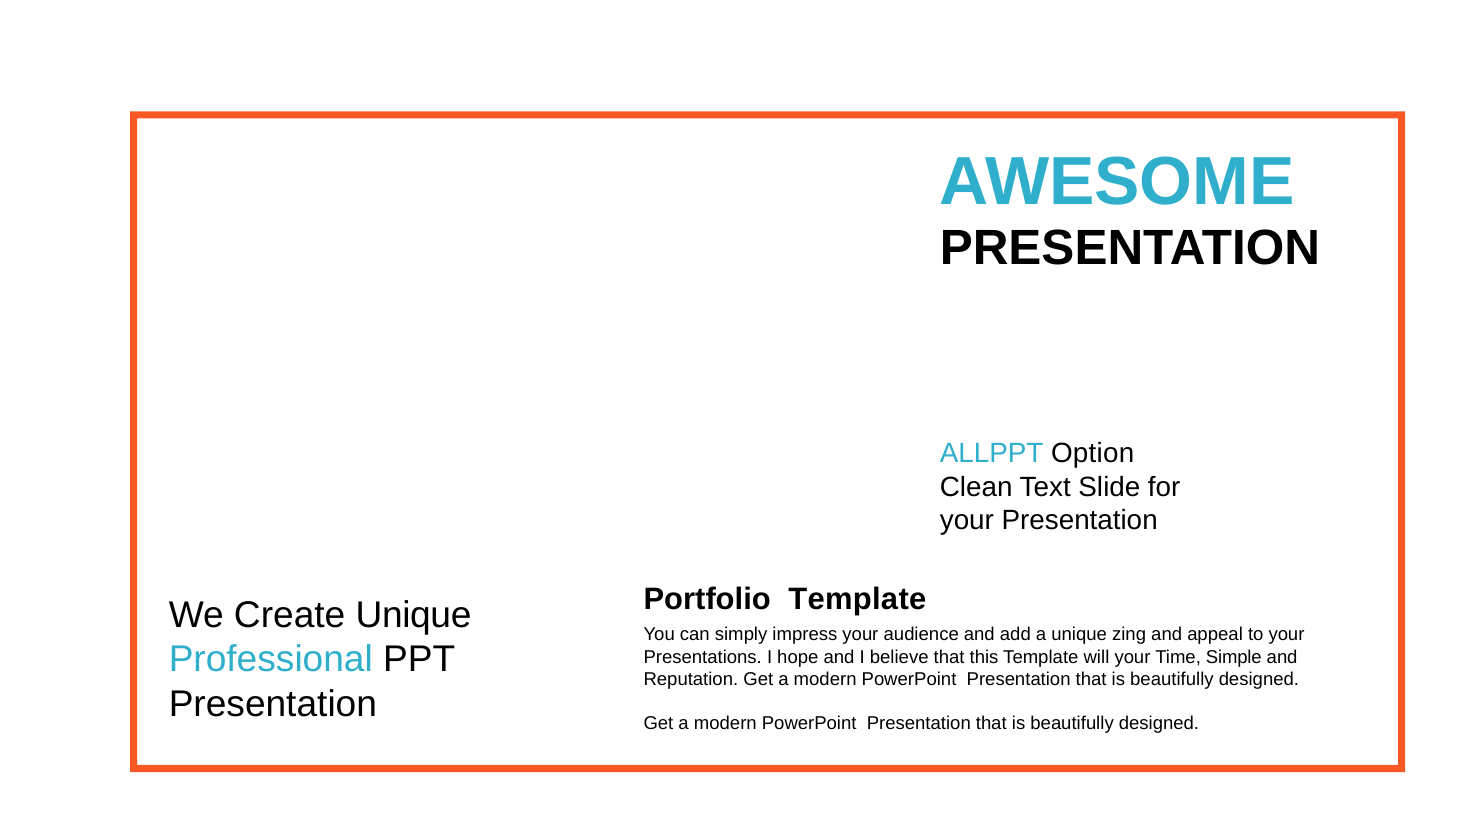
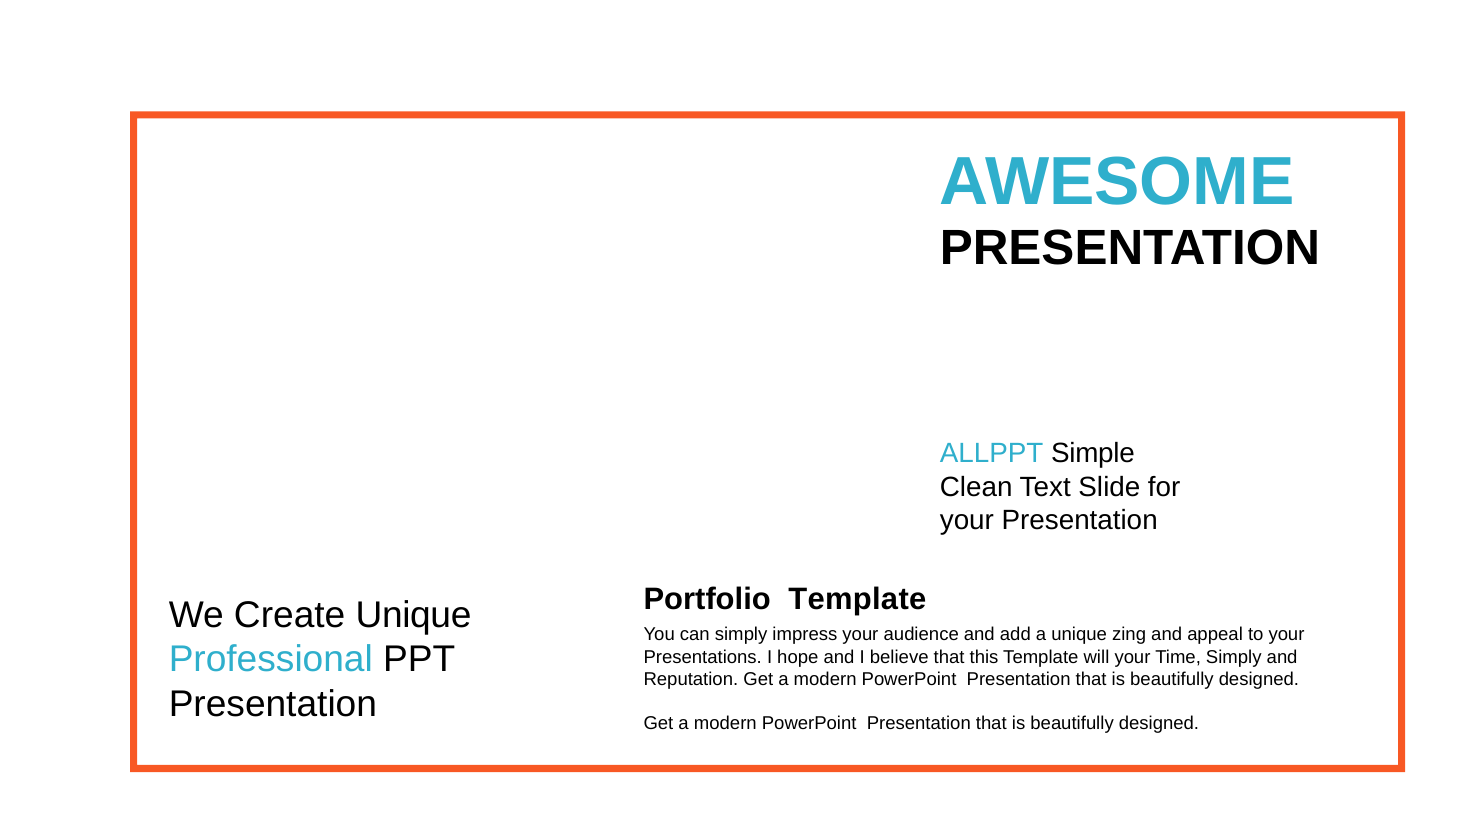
Option: Option -> Simple
Time Simple: Simple -> Simply
